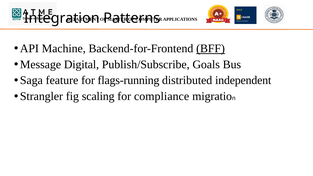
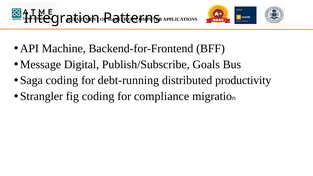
BFF underline: present -> none
Saga feature: feature -> coding
flags-running: flags-running -> debt-running
independent: independent -> productivity
fig scaling: scaling -> coding
